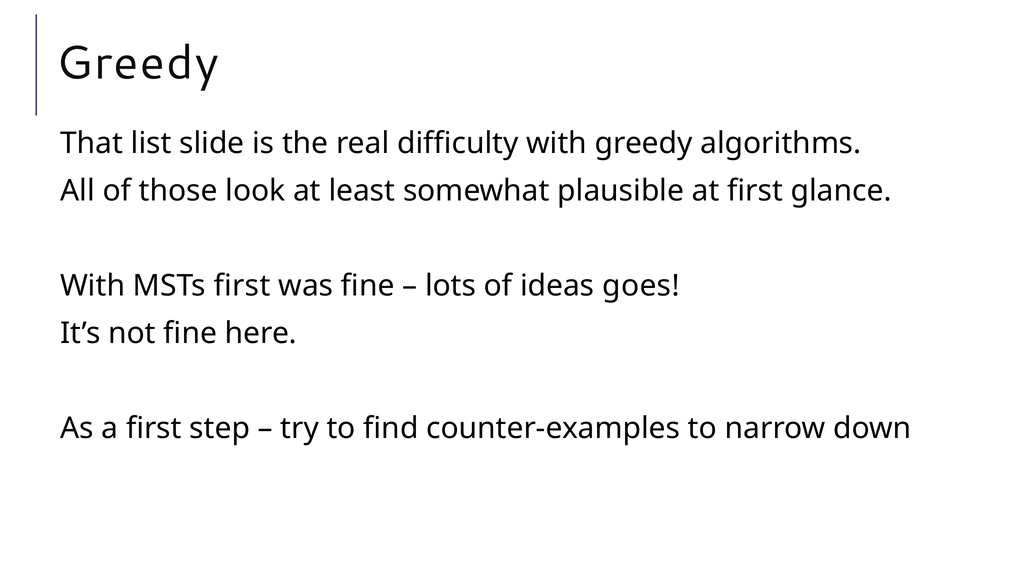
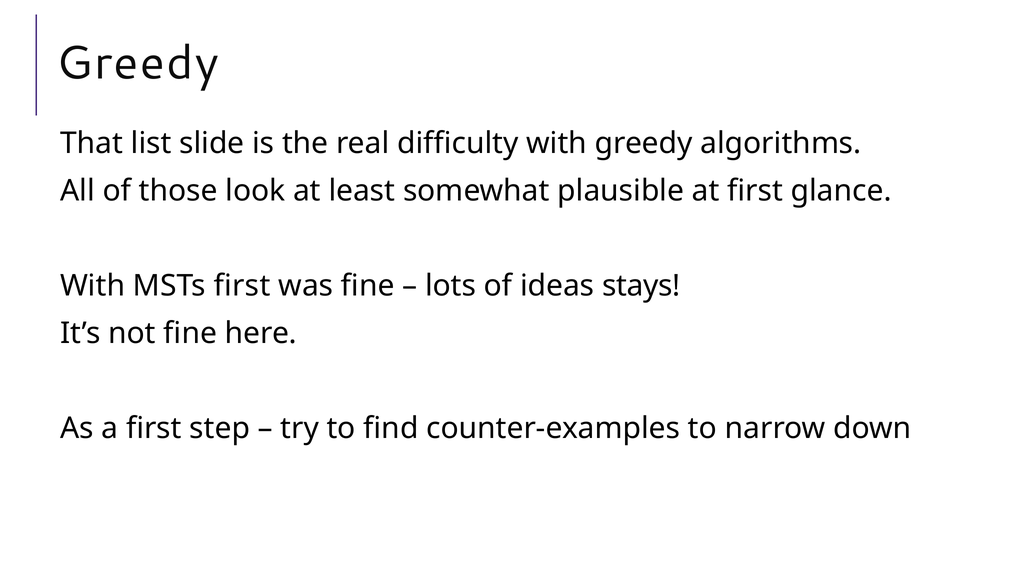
goes: goes -> stays
